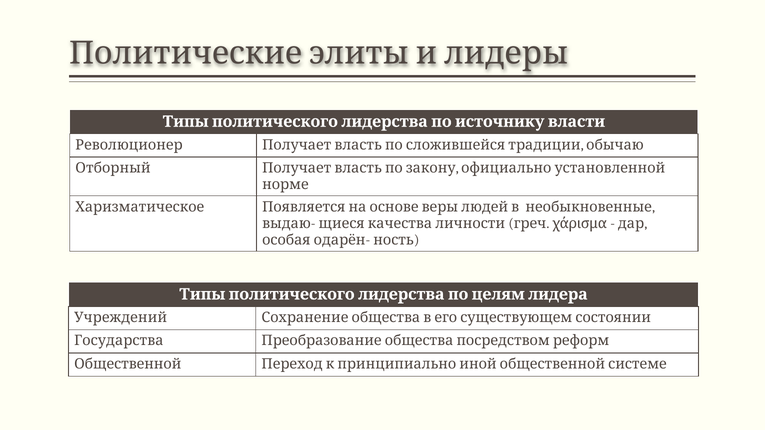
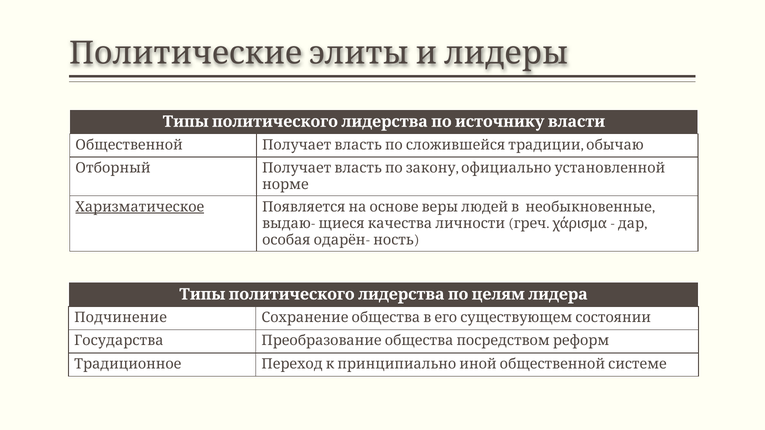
Революционер: Революционер -> Общественной
Харизматическое underline: none -> present
Учреждений: Учреждений -> Подчинение
Общественной: Общественной -> Традиционное
